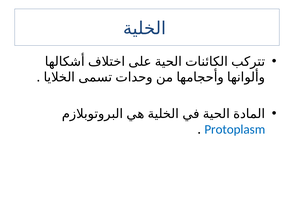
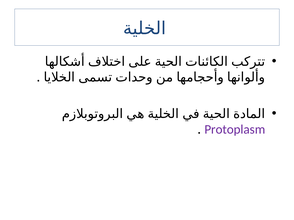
Protoplasm colour: blue -> purple
